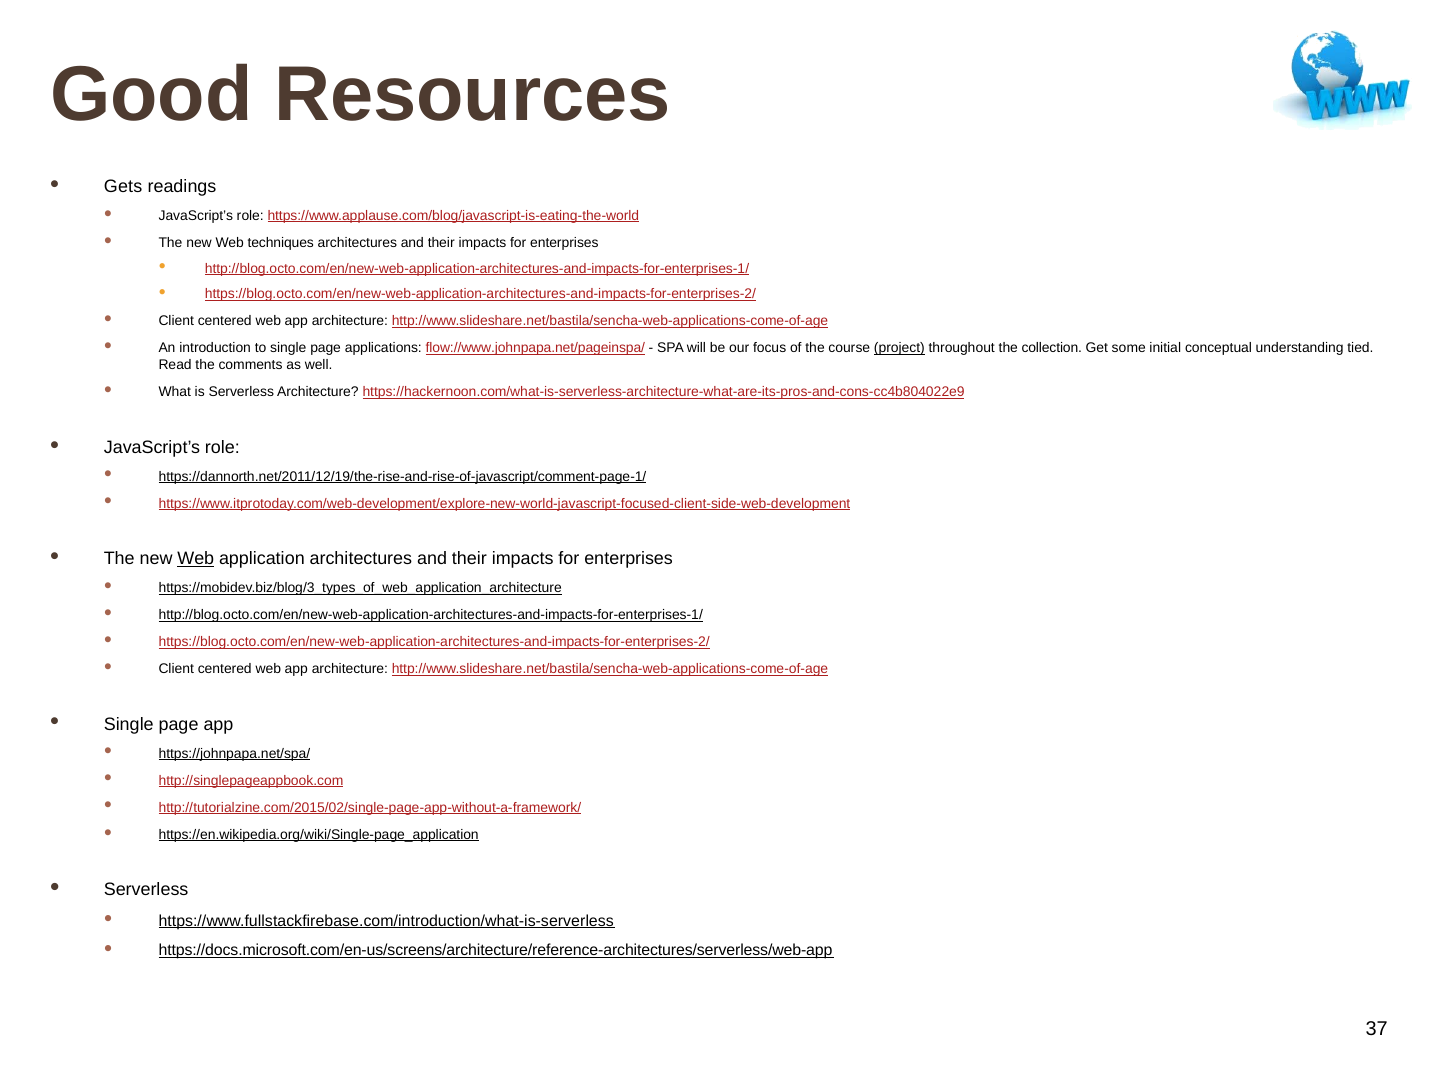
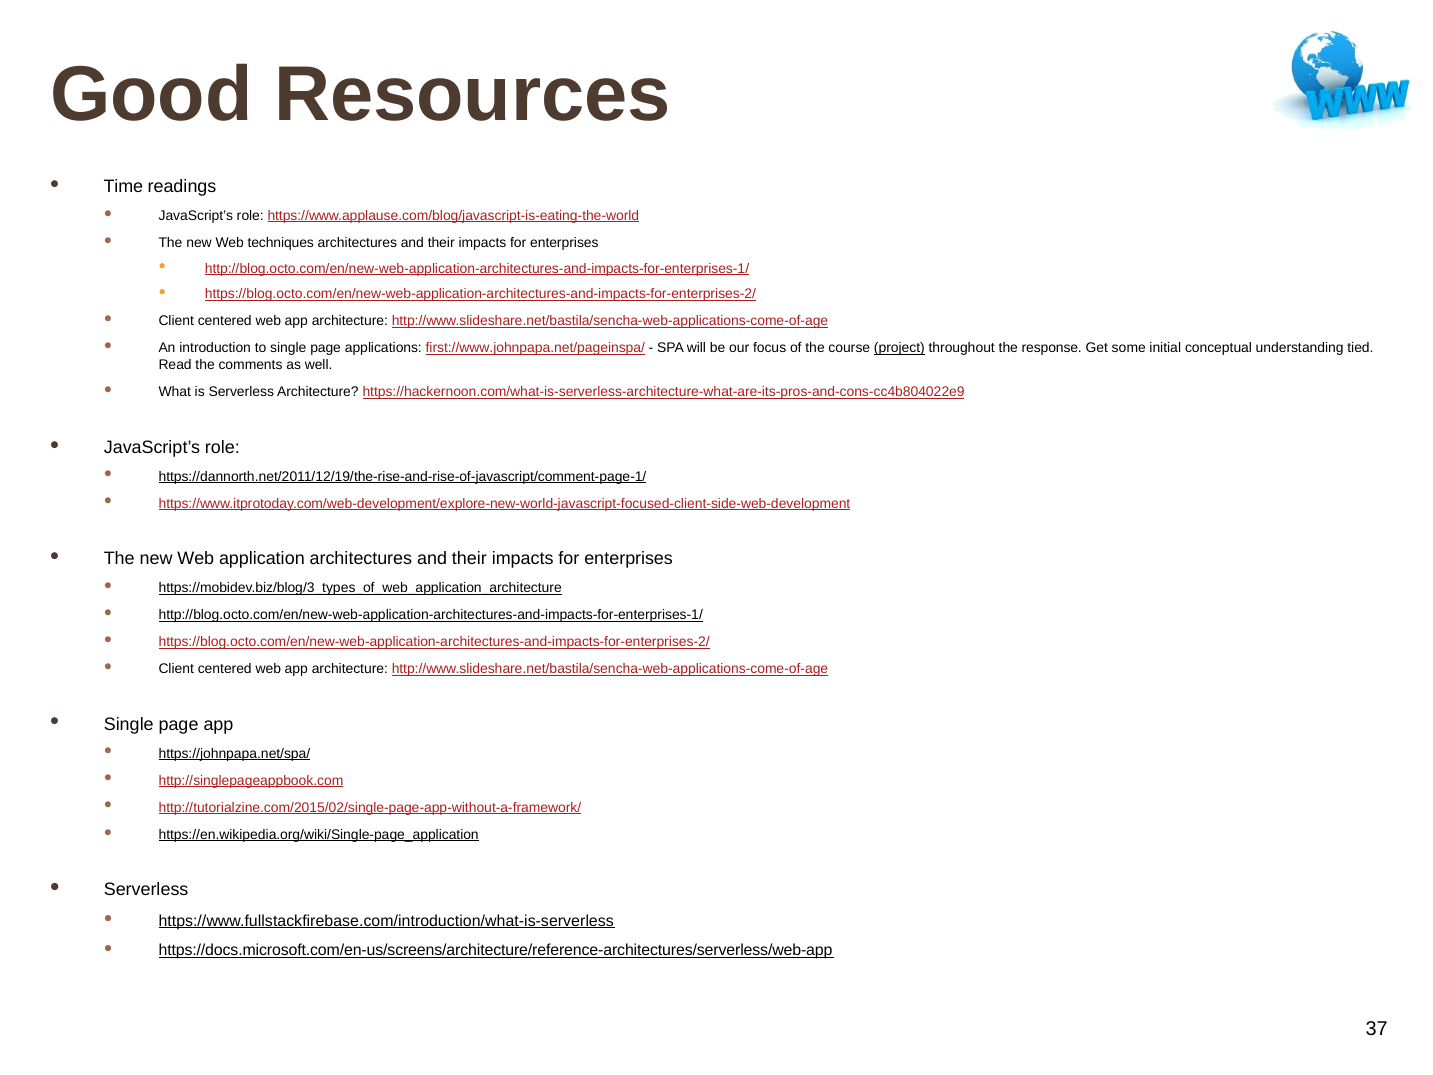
Gets: Gets -> Time
flow://www.johnpapa.net/pageinspa/: flow://www.johnpapa.net/pageinspa/ -> first://www.johnpapa.net/pageinspa/
collection: collection -> response
Web at (196, 559) underline: present -> none
